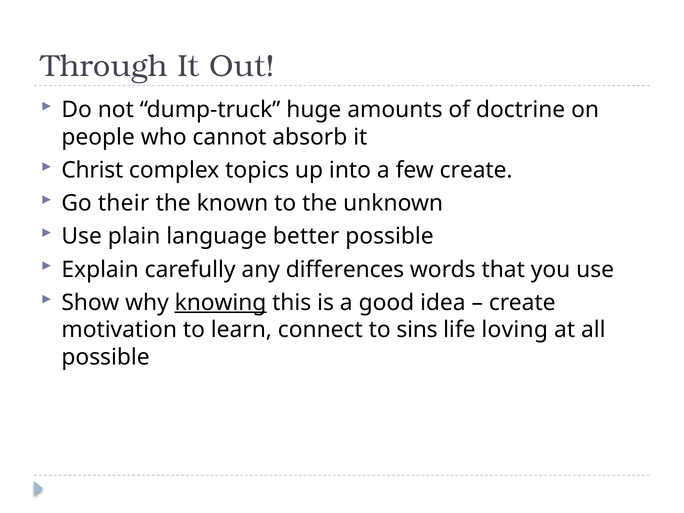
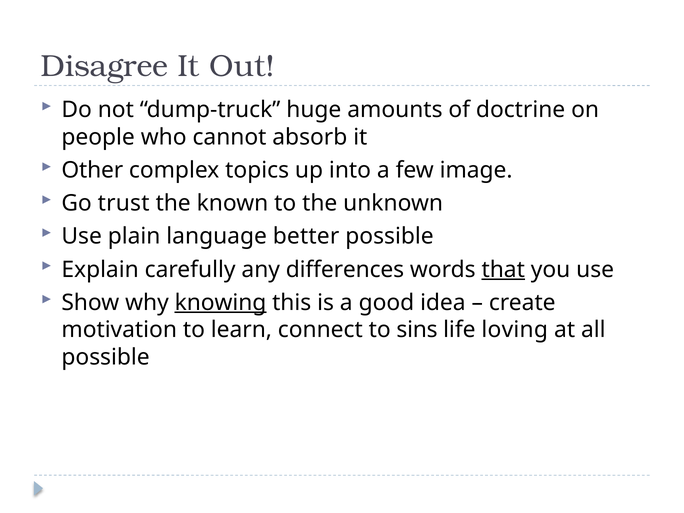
Through: Through -> Disagree
Christ: Christ -> Other
few create: create -> image
their: their -> trust
that underline: none -> present
